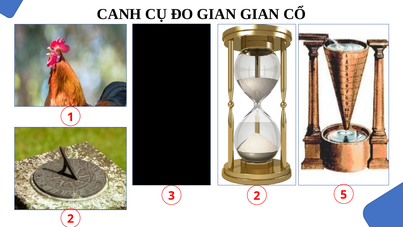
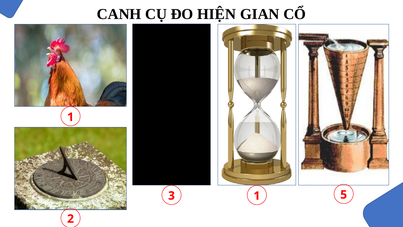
ĐO GIAN: GIAN -> HIỆN
3 2: 2 -> 1
